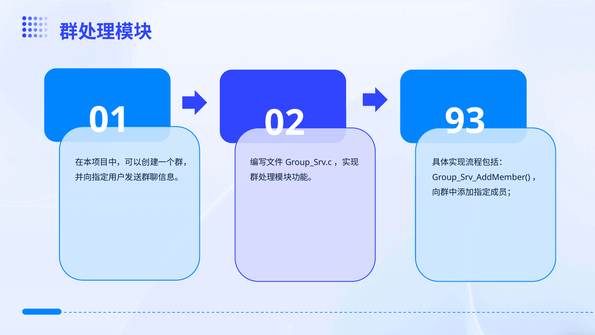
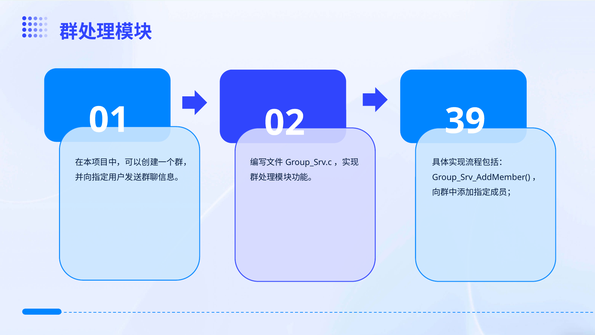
93: 93 -> 39
